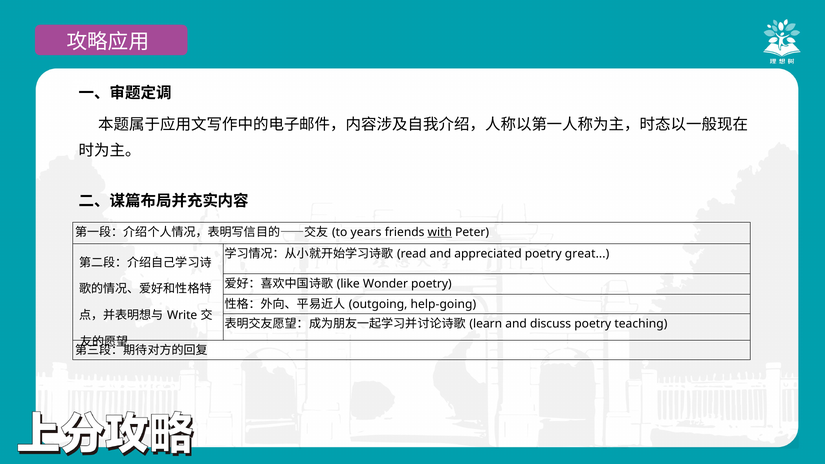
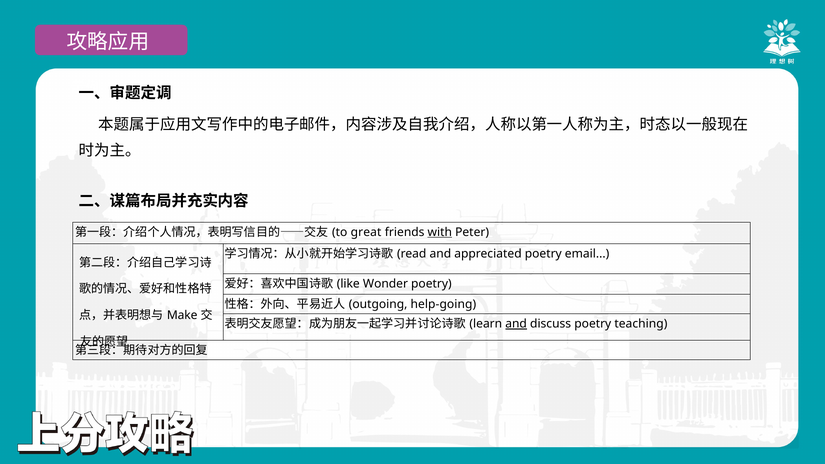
years: years -> great
great: great -> email
Write: Write -> Make
and at (516, 324) underline: none -> present
